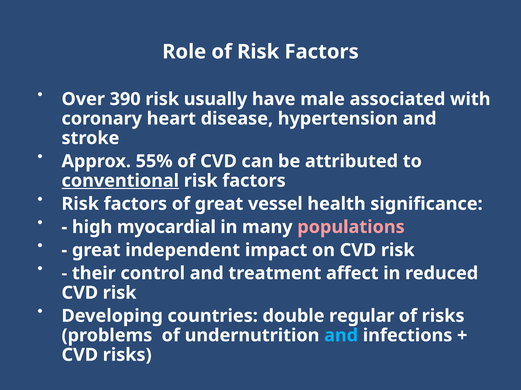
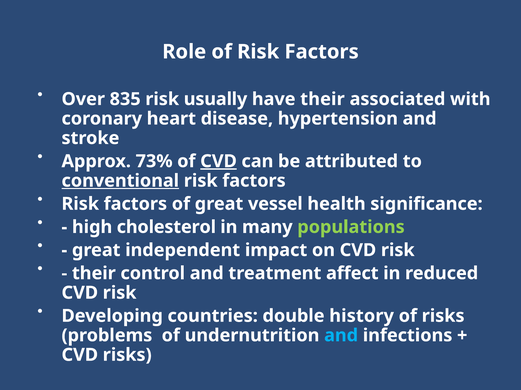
390: 390 -> 835
have male: male -> their
55%: 55% -> 73%
CVD at (219, 162) underline: none -> present
myocardial: myocardial -> cholesterol
populations colour: pink -> light green
regular: regular -> history
